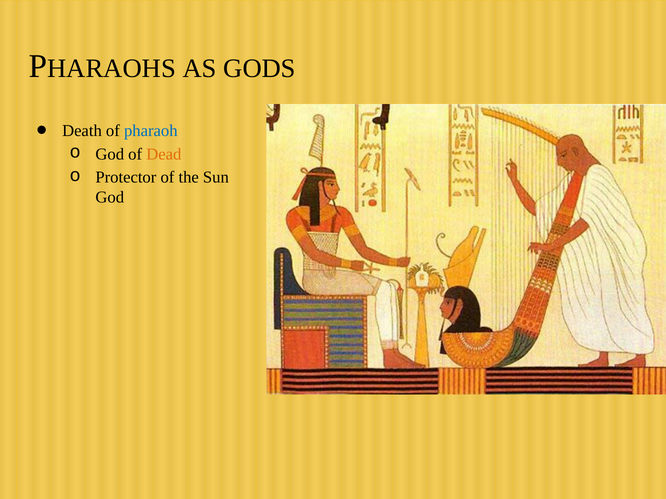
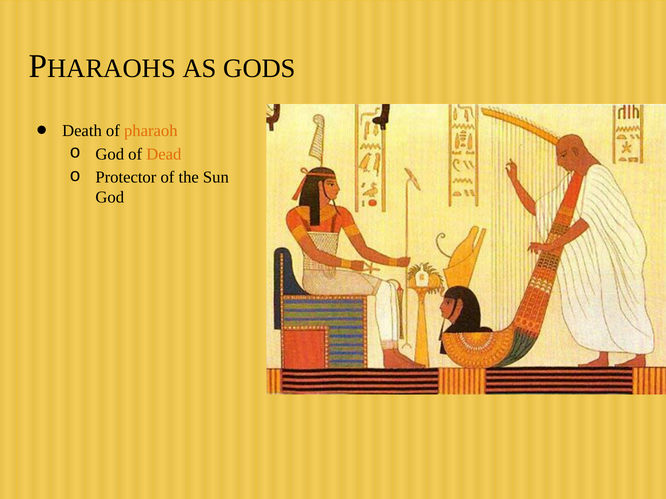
pharaoh colour: blue -> orange
